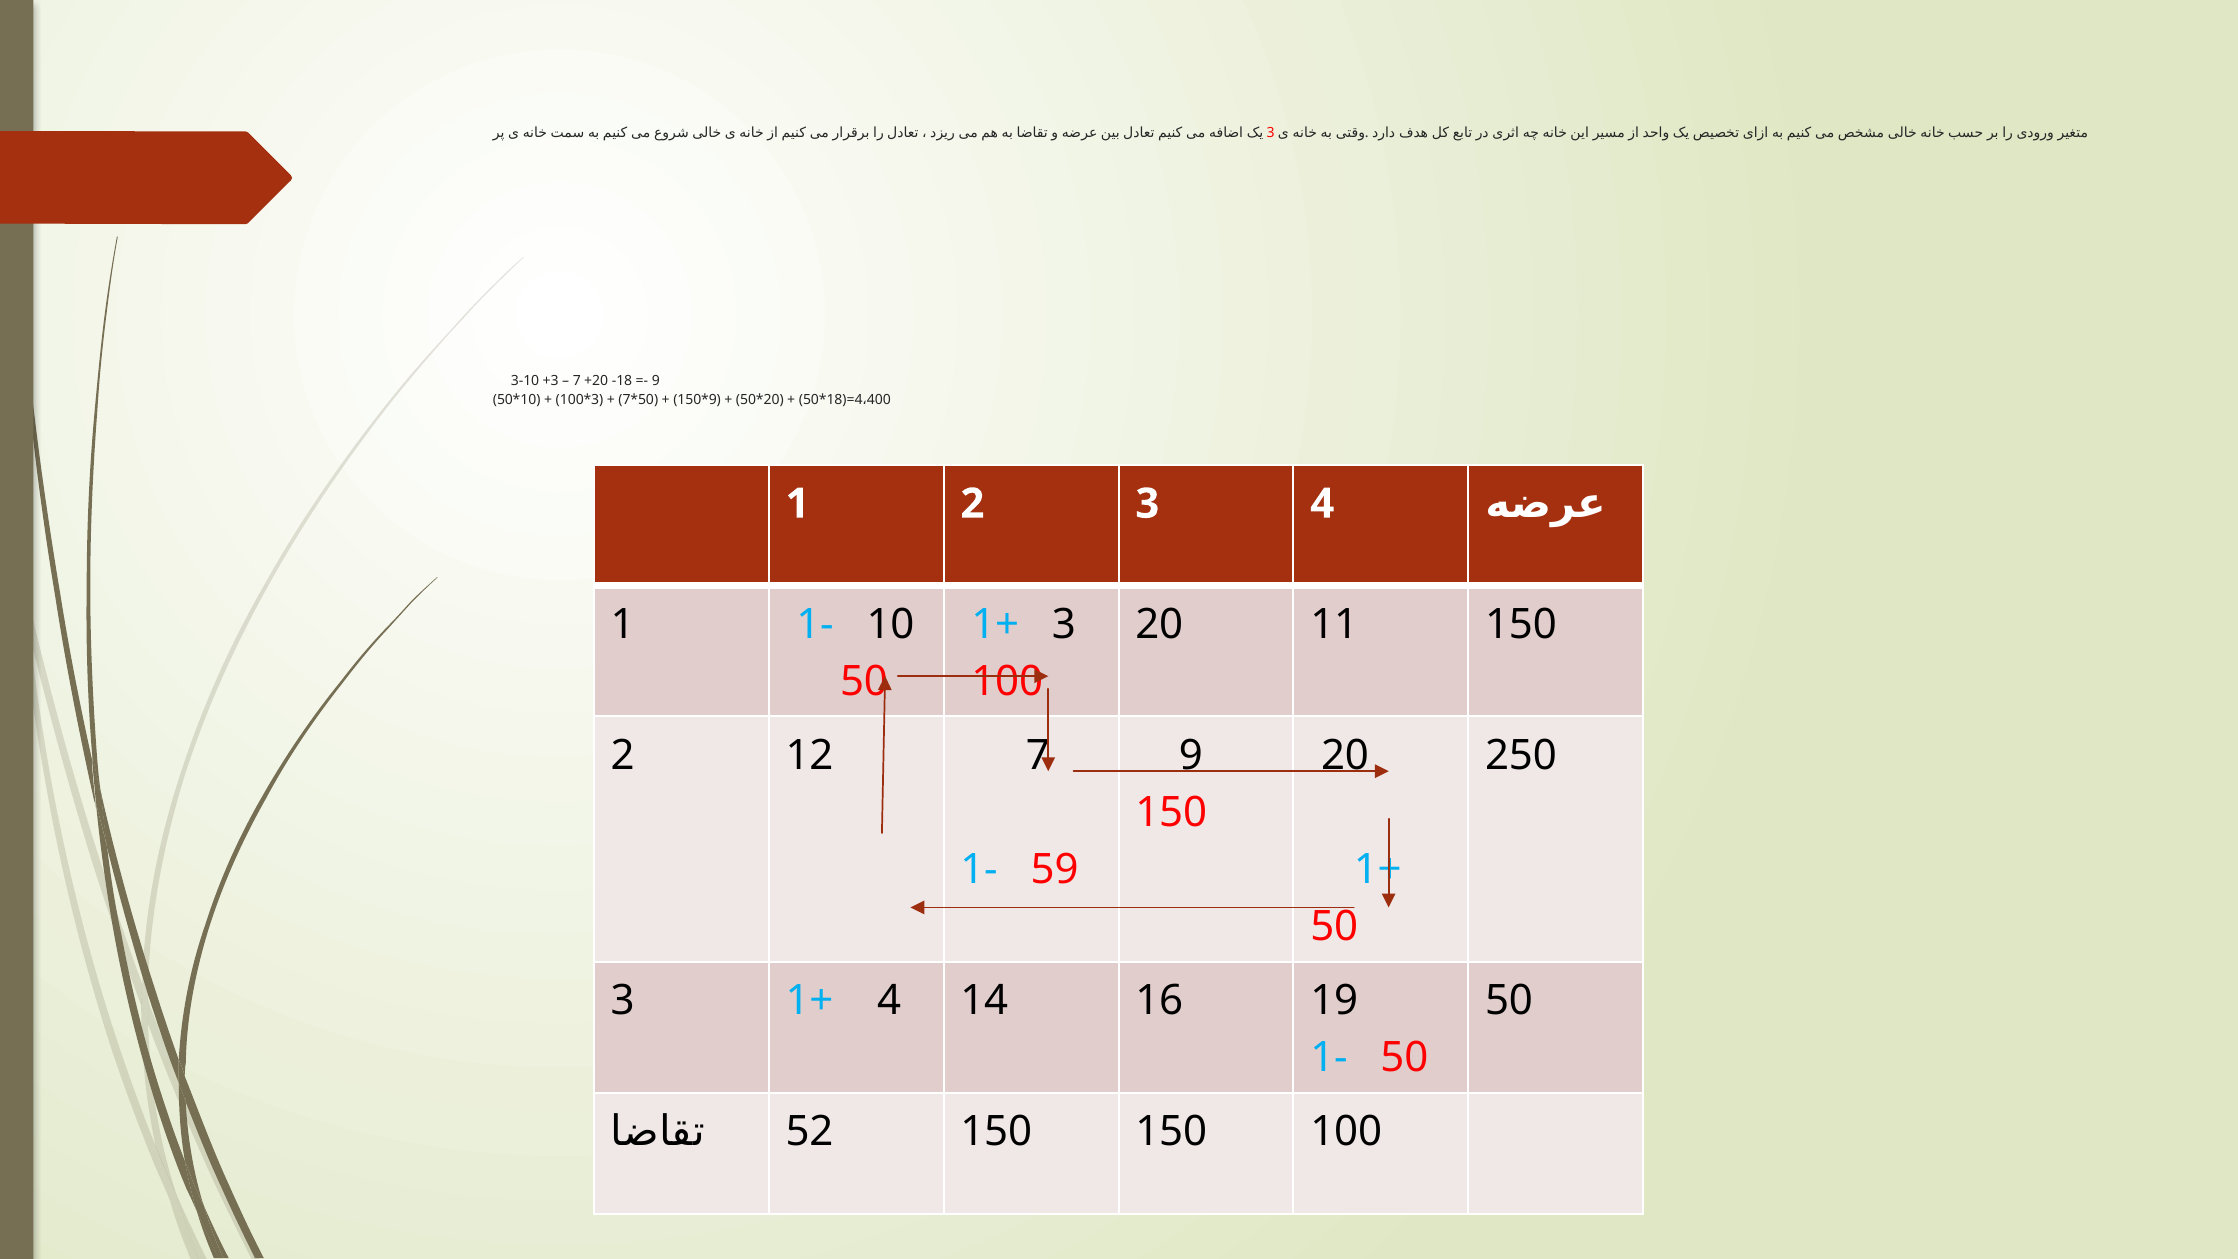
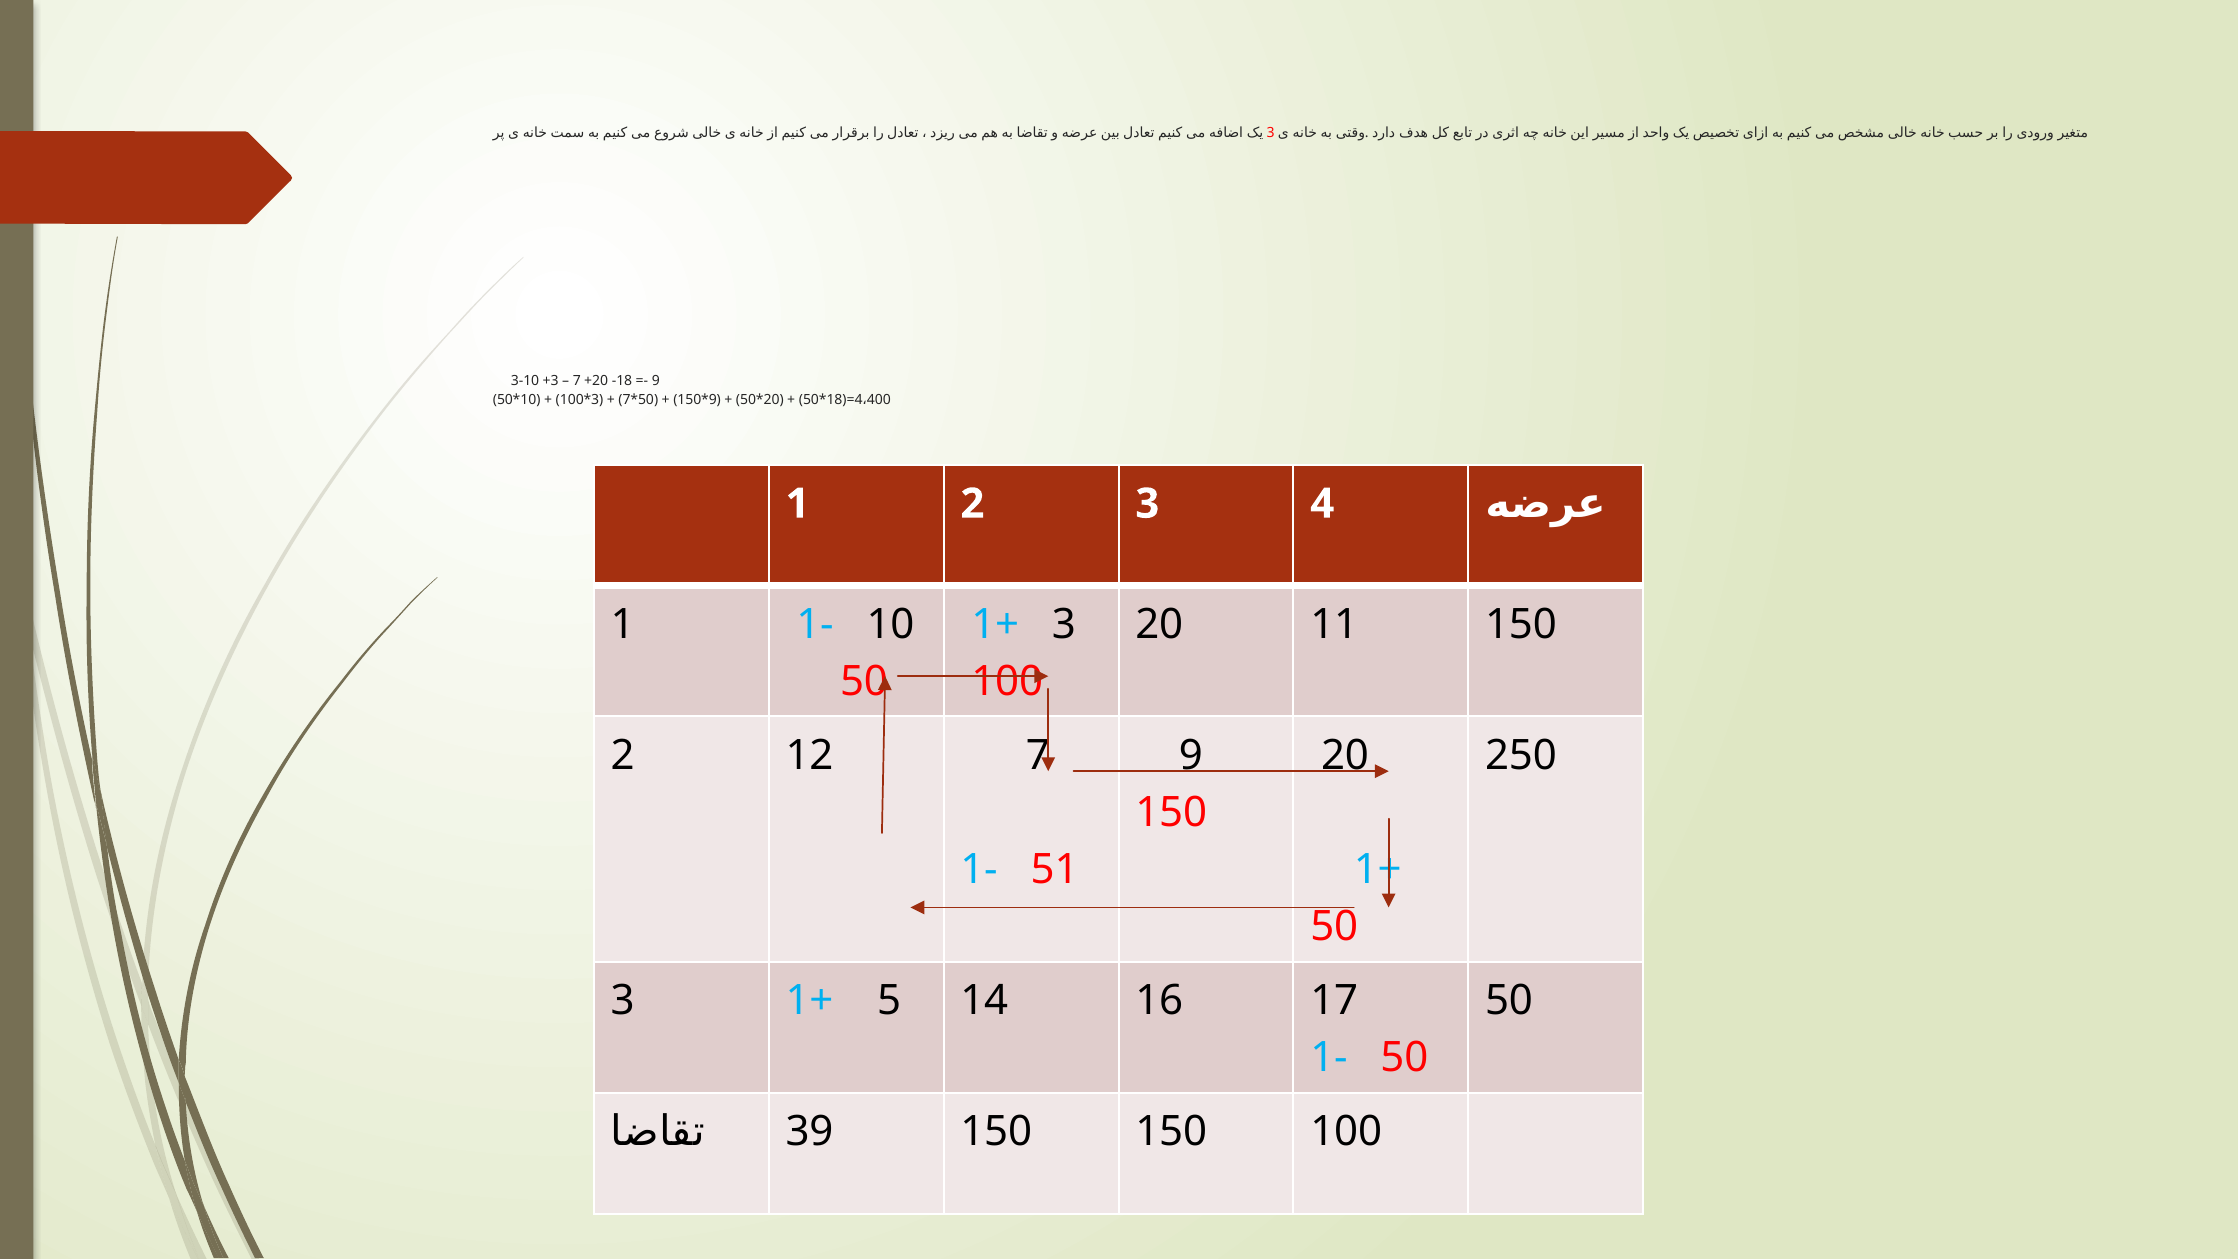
59: 59 -> 51
1+ 4: 4 -> 5
19: 19 -> 17
52: 52 -> 39
